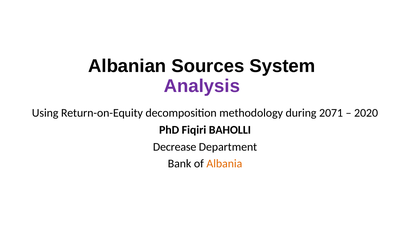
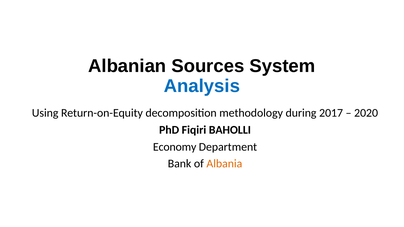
Analysis colour: purple -> blue
2071: 2071 -> 2017
Decrease: Decrease -> Economy
